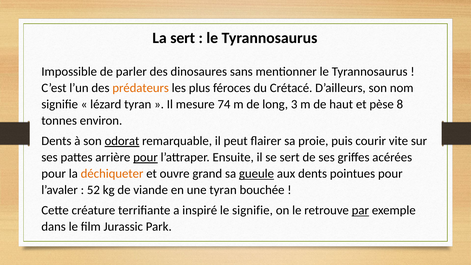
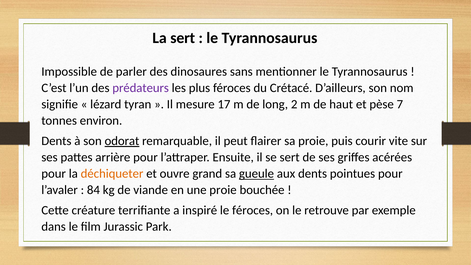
prédateurs colour: orange -> purple
74: 74 -> 17
3: 3 -> 2
8: 8 -> 7
pour at (145, 157) underline: present -> none
52: 52 -> 84
une tyran: tyran -> proie
le signifie: signifie -> féroces
par underline: present -> none
